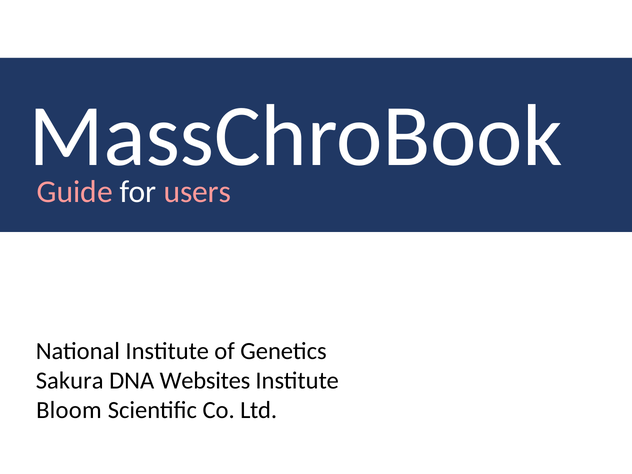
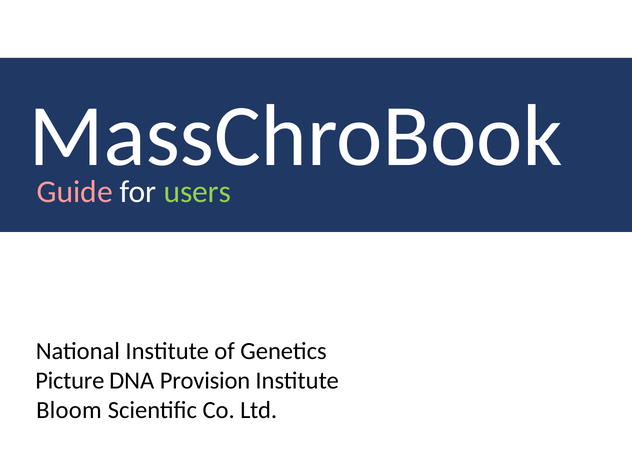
users colour: pink -> light green
Sakura: Sakura -> Picture
Websites: Websites -> Provision
